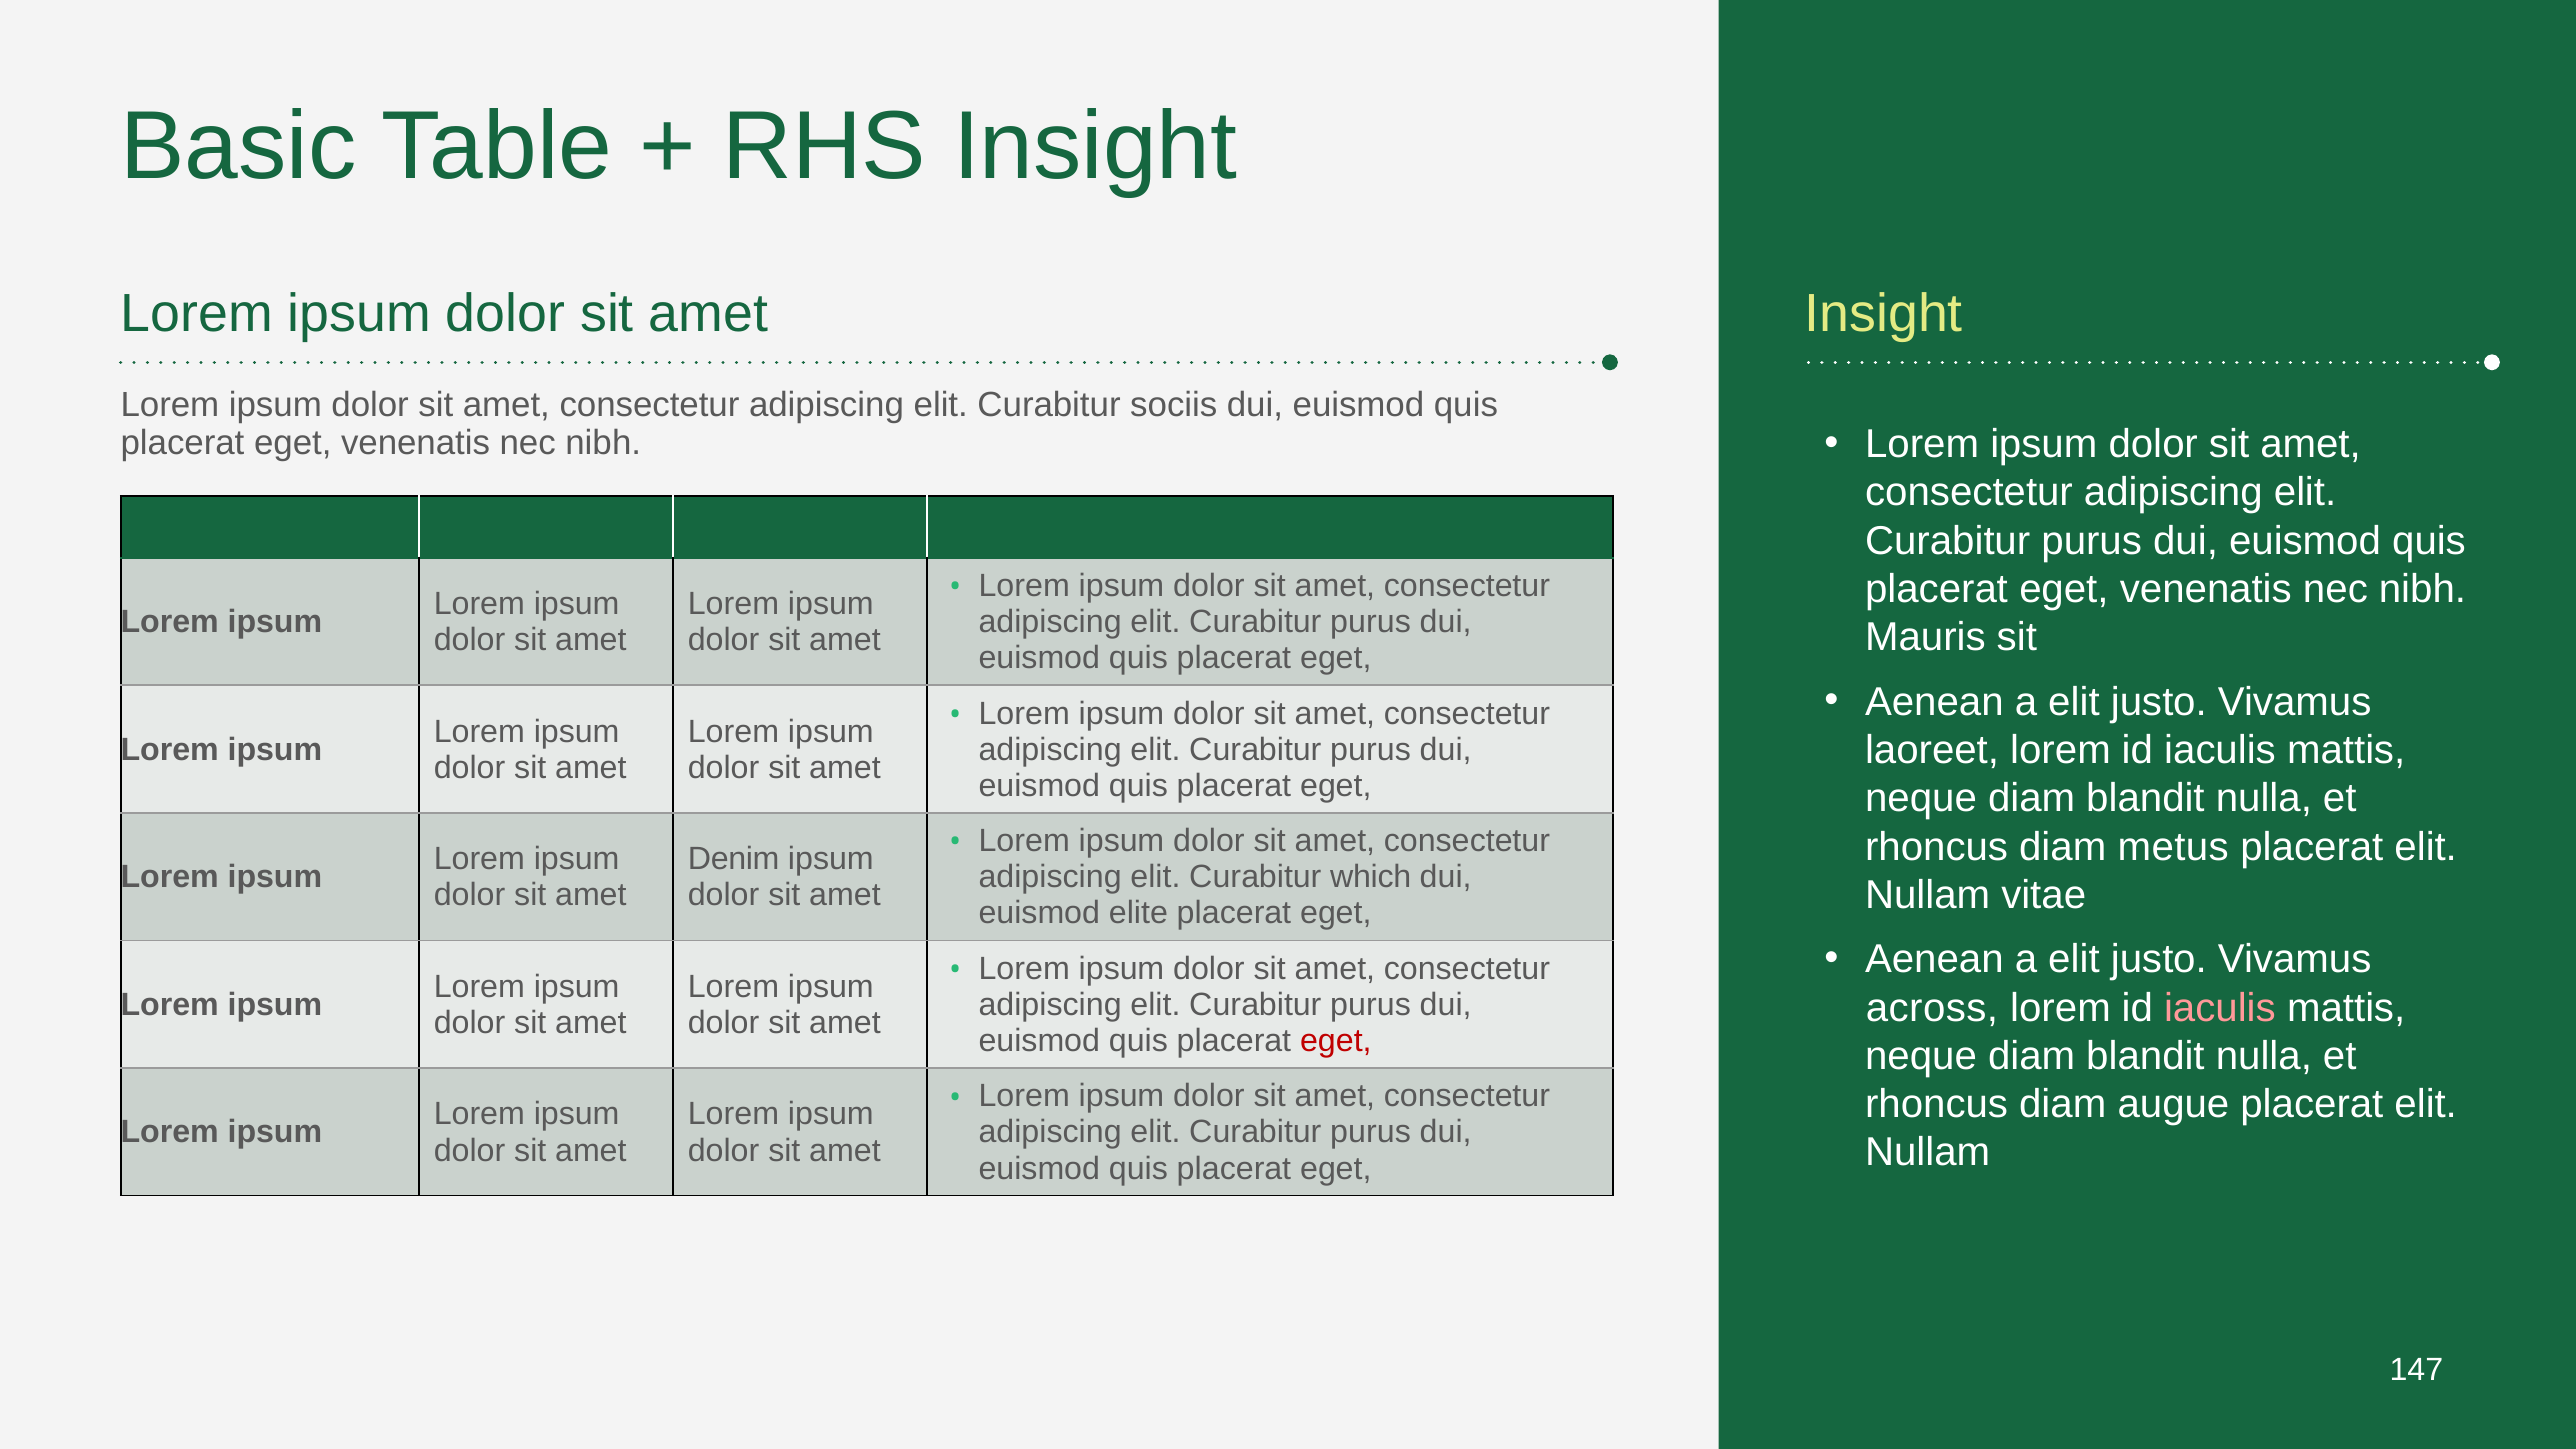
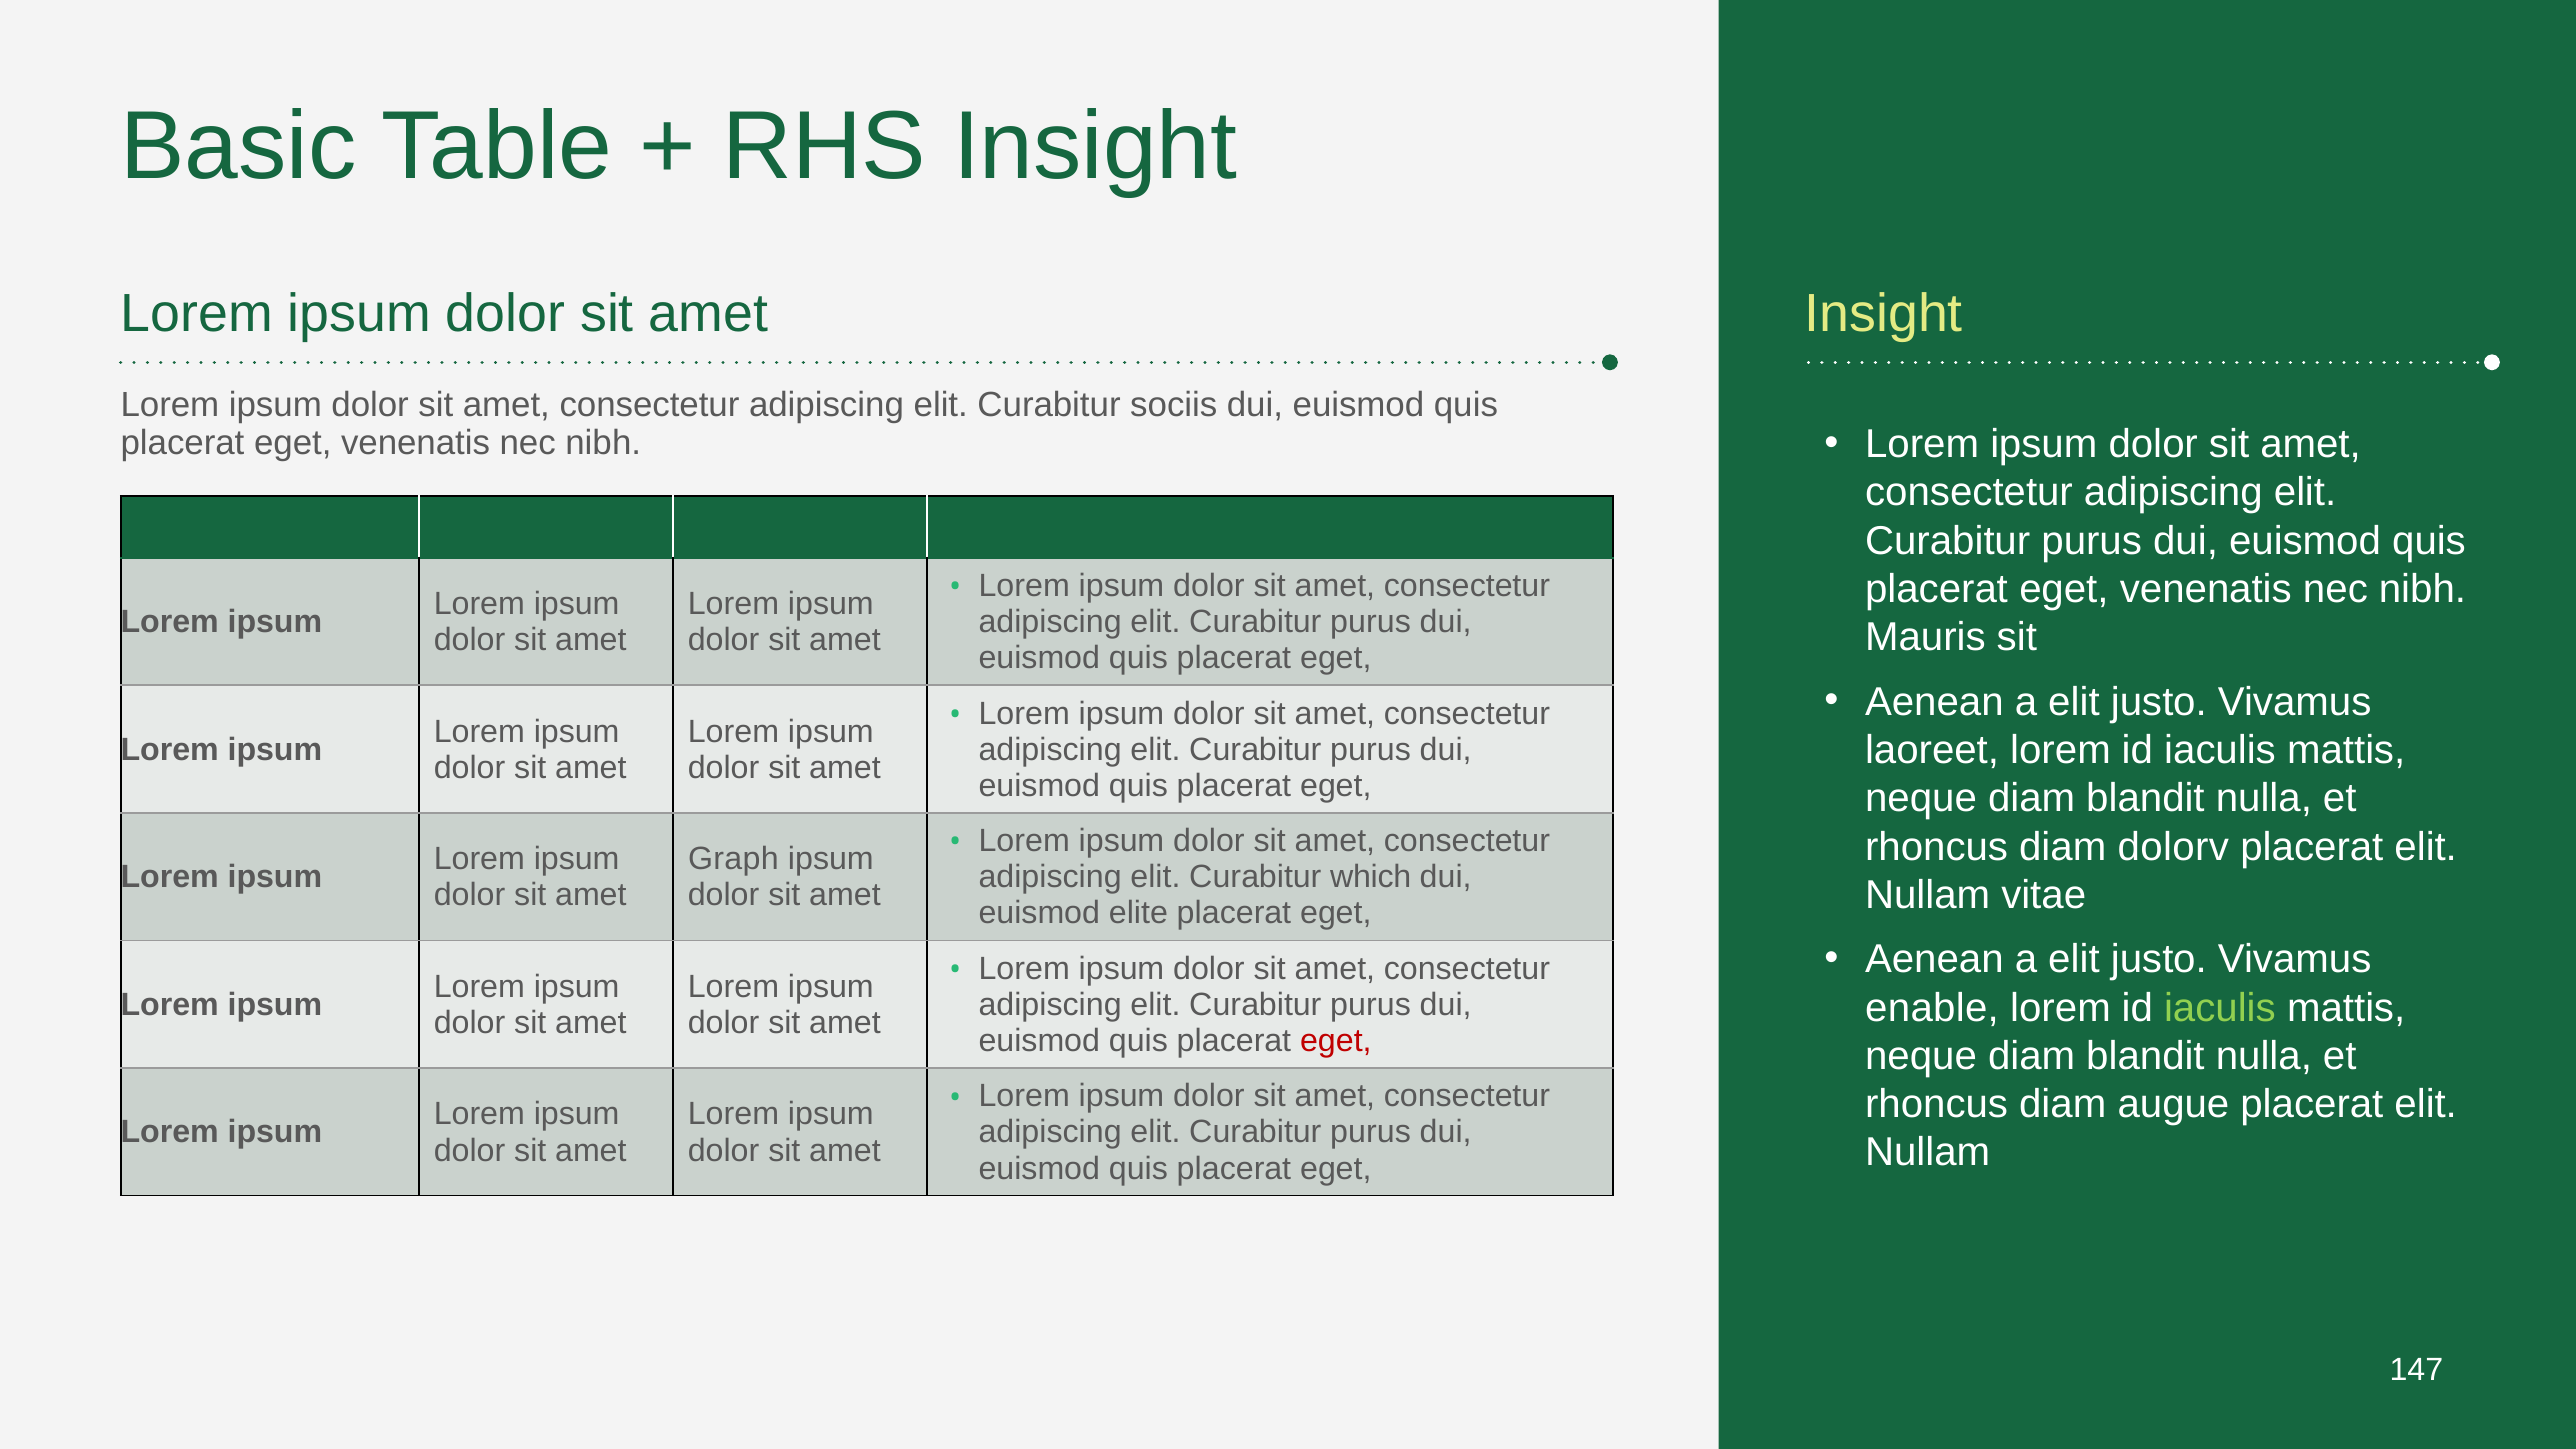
metus: metus -> dolorv
Denim: Denim -> Graph
across: across -> enable
iaculis at (2220, 1008) colour: pink -> light green
